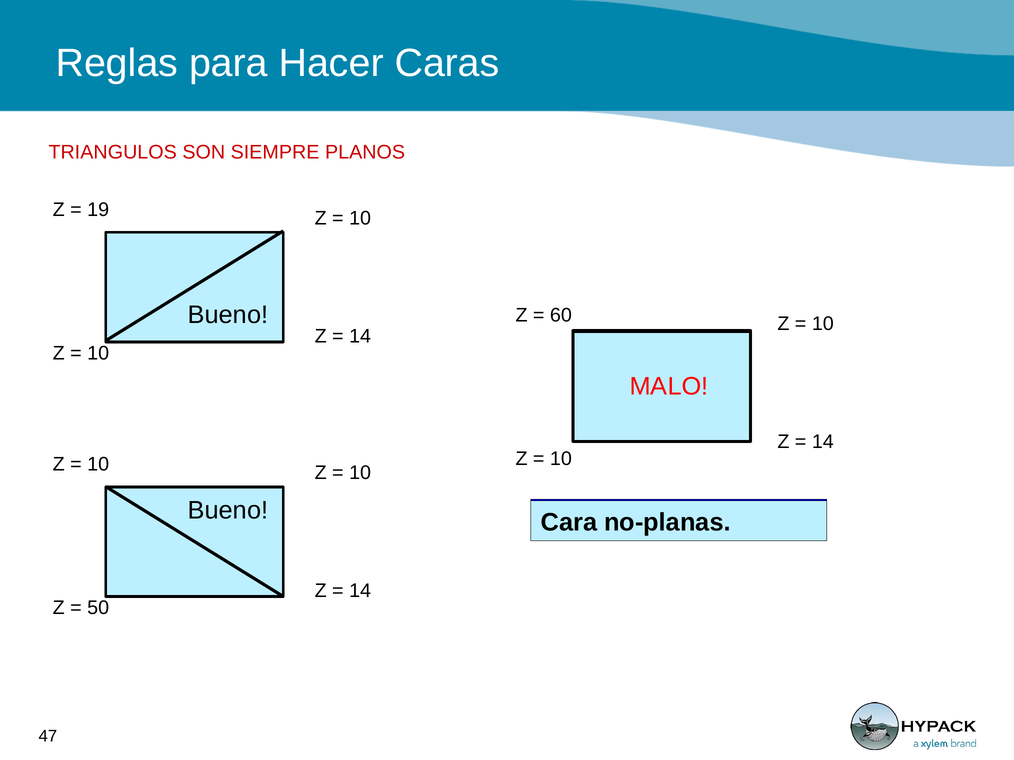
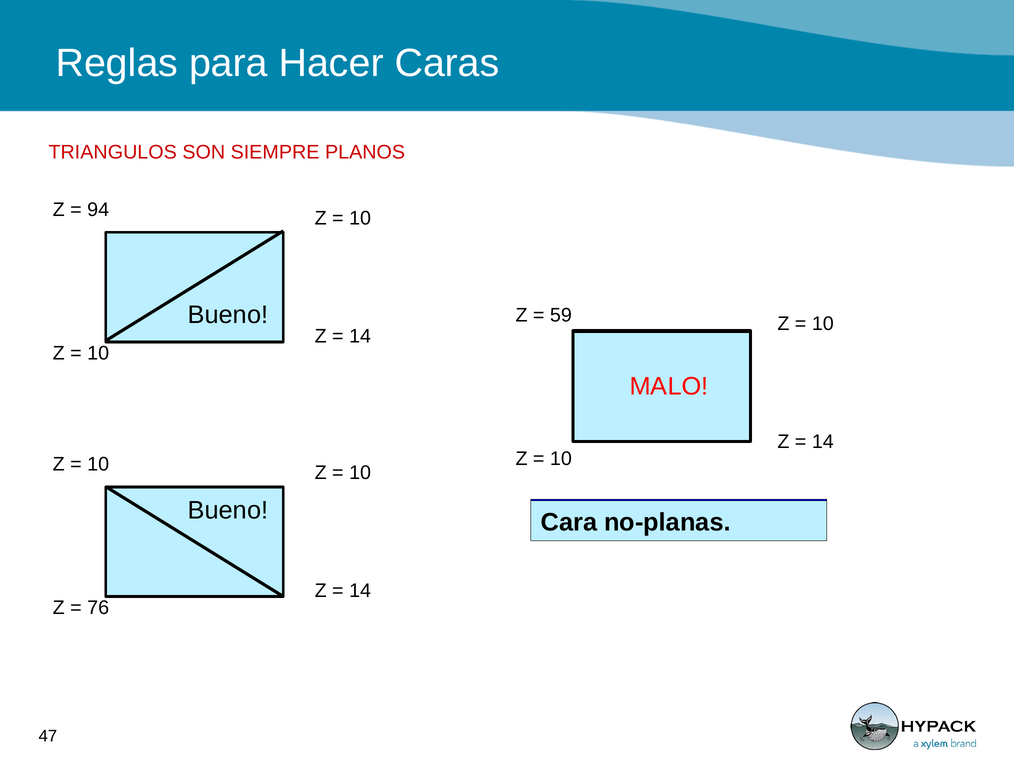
19: 19 -> 94
60: 60 -> 59
50: 50 -> 76
